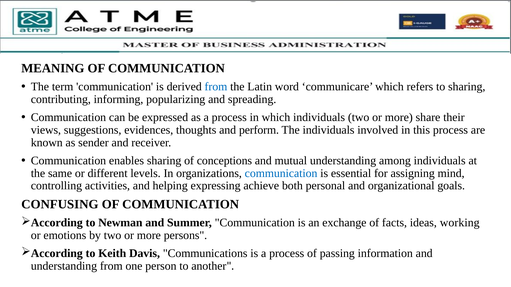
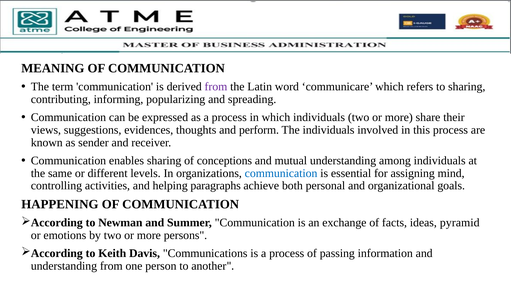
from at (216, 87) colour: blue -> purple
expressing: expressing -> paragraphs
CONFUSING: CONFUSING -> HAPPENING
working: working -> pyramid
